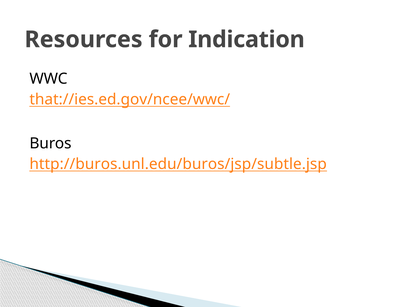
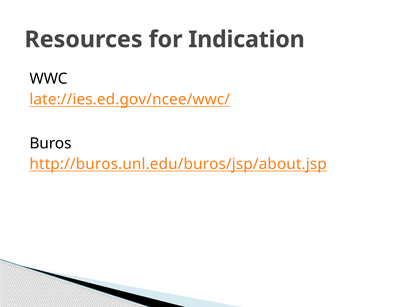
that://ies.ed.gov/ncee/wwc/: that://ies.ed.gov/ncee/wwc/ -> late://ies.ed.gov/ncee/wwc/
http://buros.unl.edu/buros/jsp/subtle.jsp: http://buros.unl.edu/buros/jsp/subtle.jsp -> http://buros.unl.edu/buros/jsp/about.jsp
